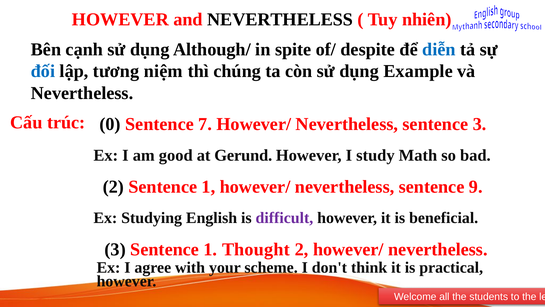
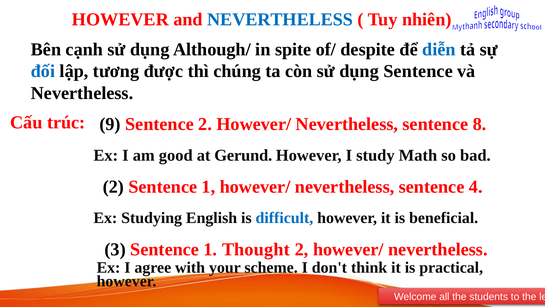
NEVERTHELESS at (280, 19) colour: black -> blue
niệm: niệm -> được
dụng Example: Example -> Sentence
0: 0 -> 9
Sentence 7: 7 -> 2
sentence 3: 3 -> 8
9: 9 -> 4
difficult colour: purple -> blue
